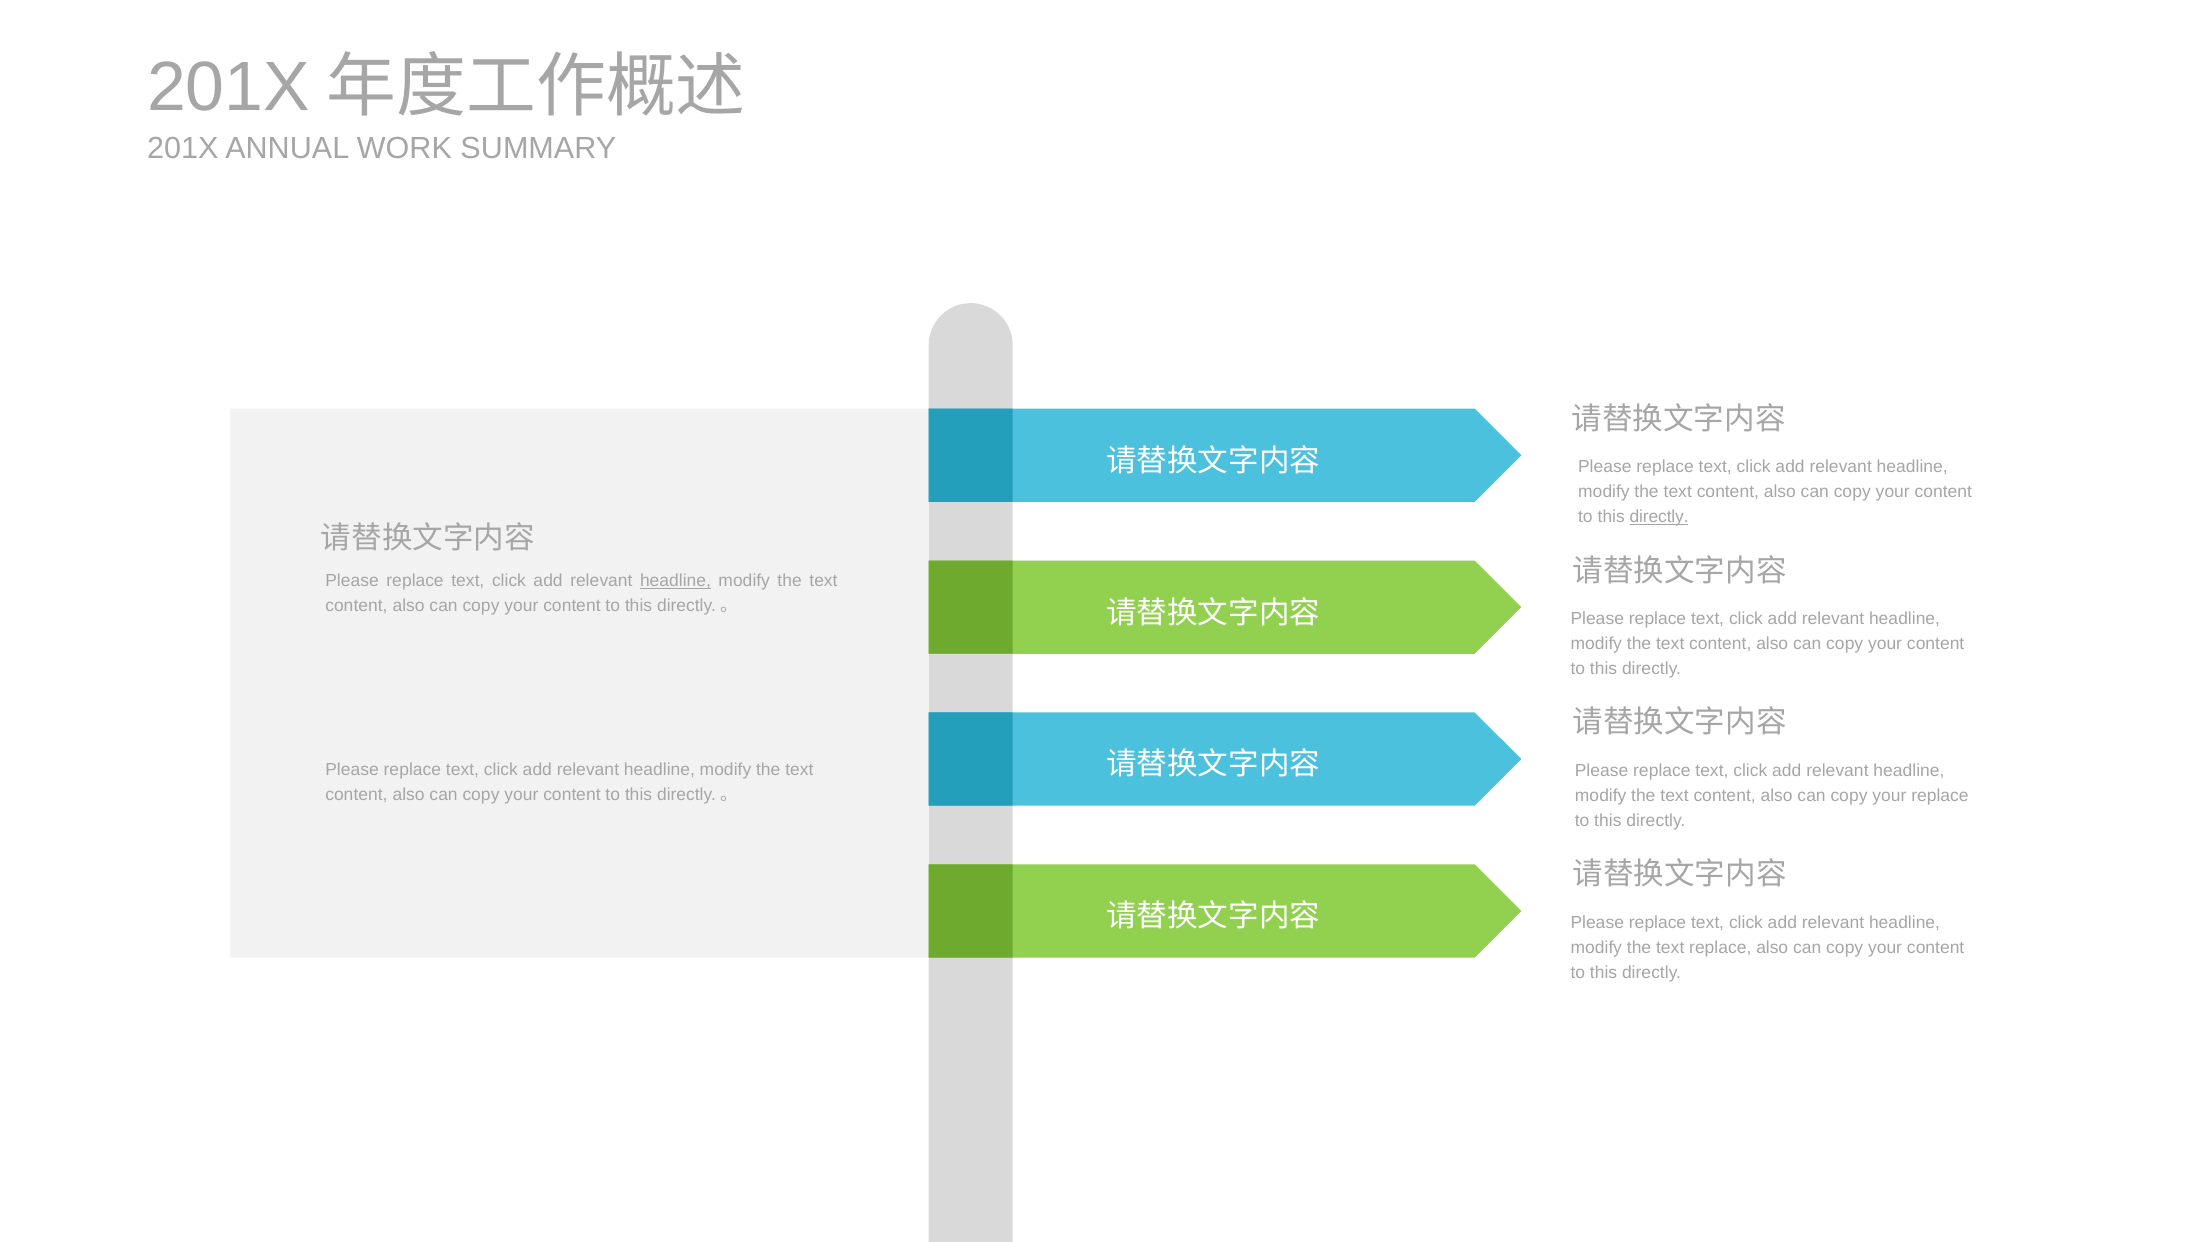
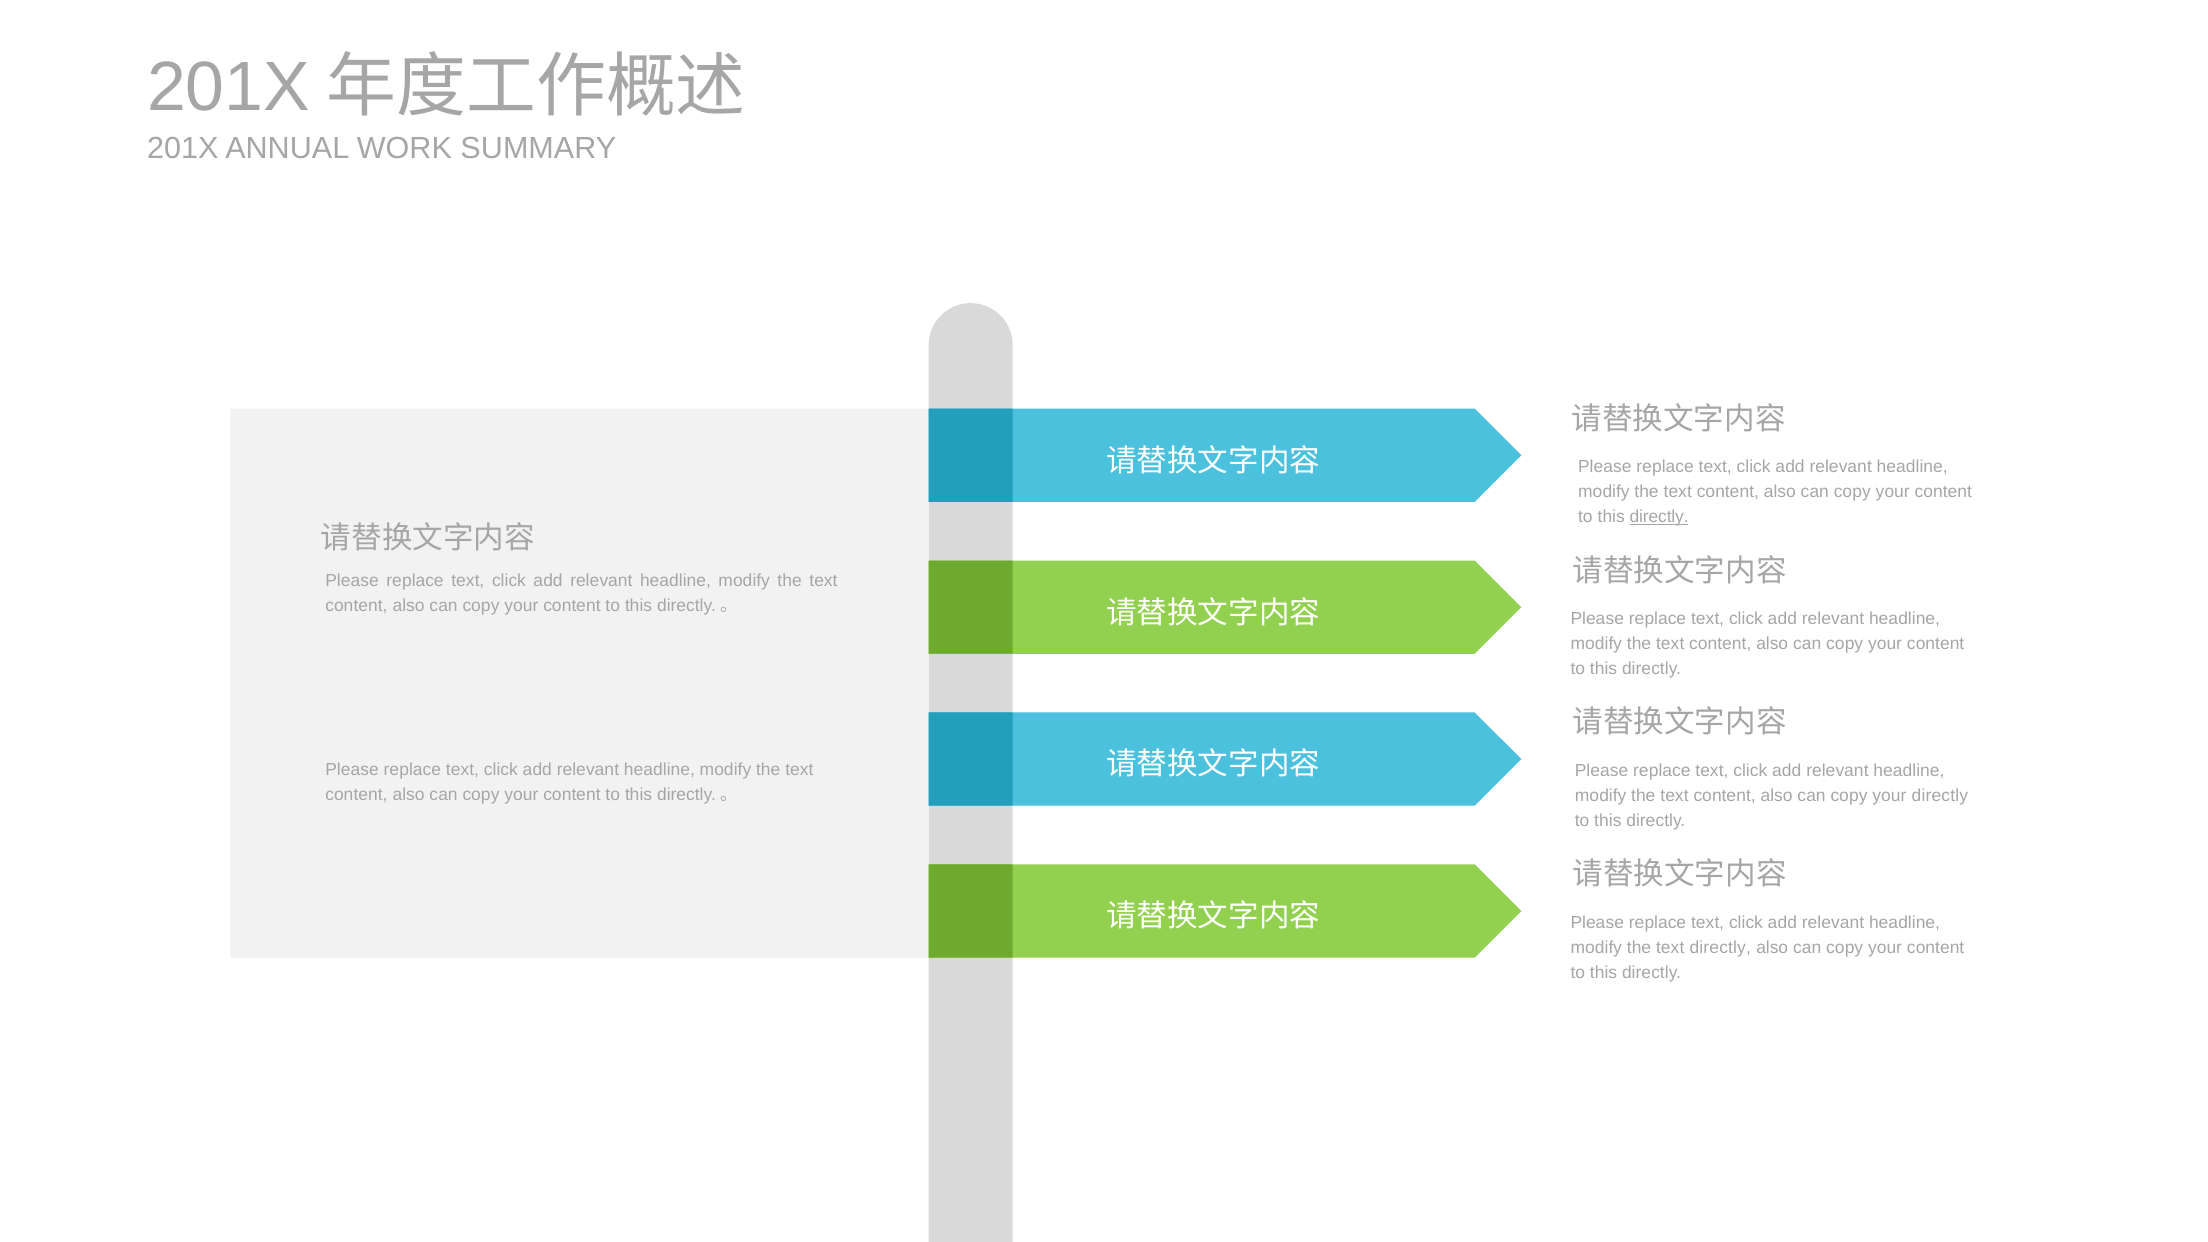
headline at (675, 581) underline: present -> none
your replace: replace -> directly
text replace: replace -> directly
